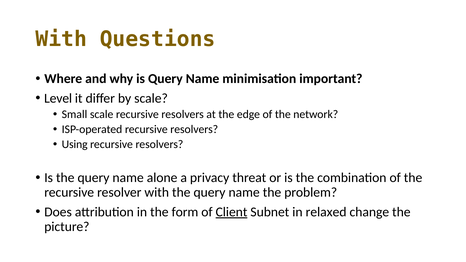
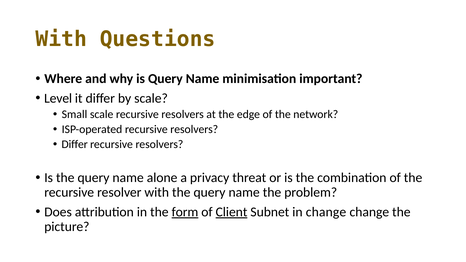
Using at (75, 144): Using -> Differ
form underline: none -> present
in relaxed: relaxed -> change
